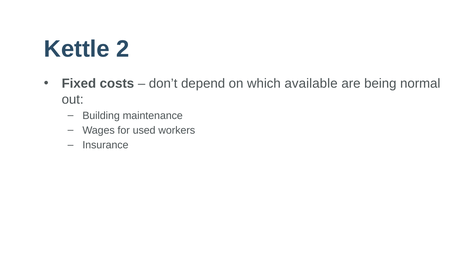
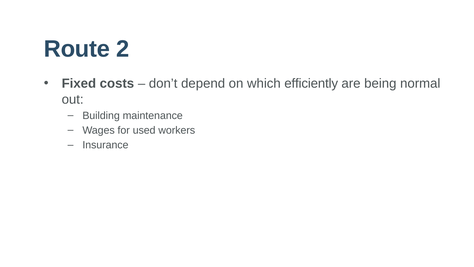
Kettle: Kettle -> Route
available: available -> efficiently
